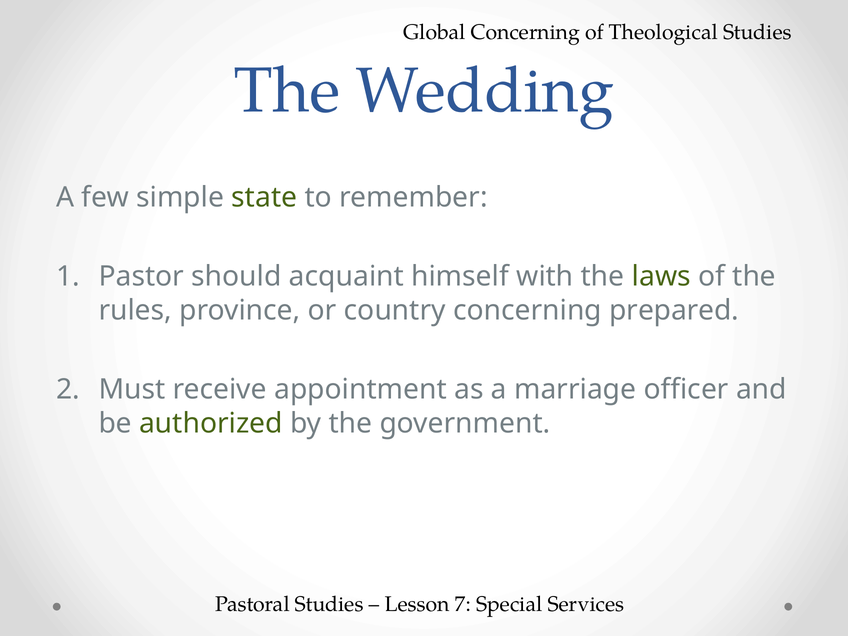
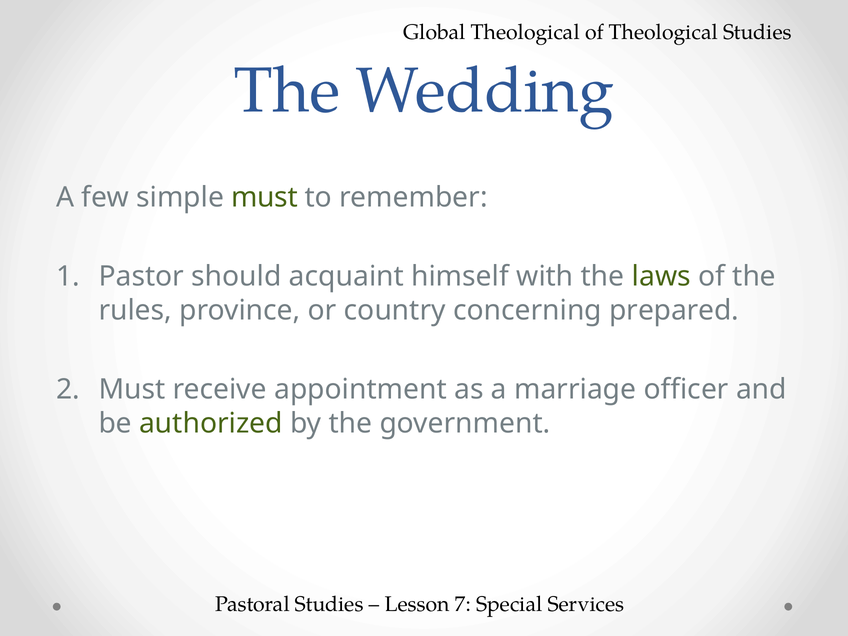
Global Concerning: Concerning -> Theological
simple state: state -> must
